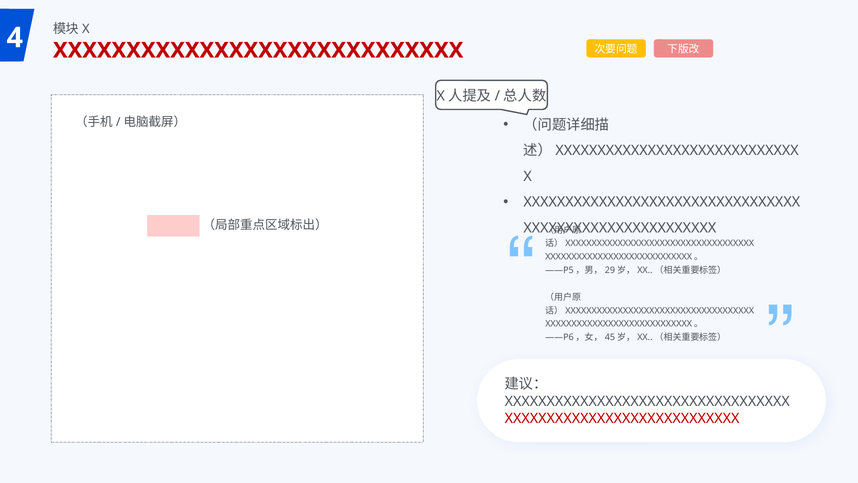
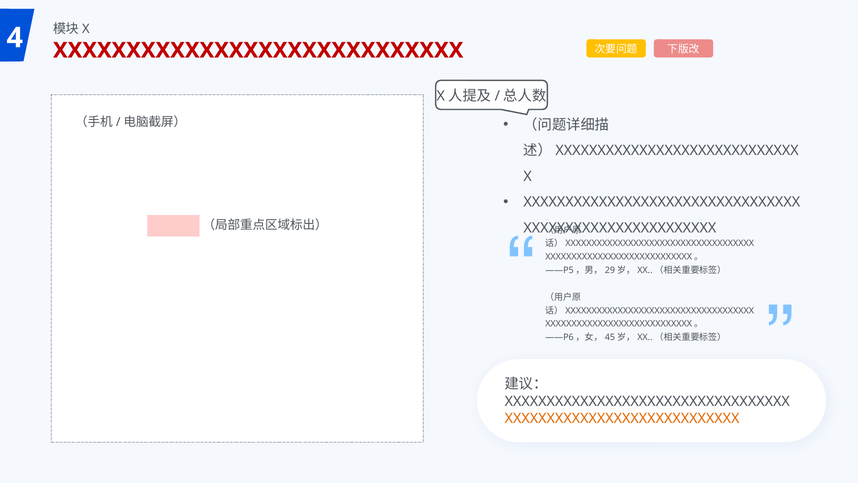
XXXXXXXXXXXXXXXXXXXXXXXXXXXX at (622, 418) colour: red -> orange
